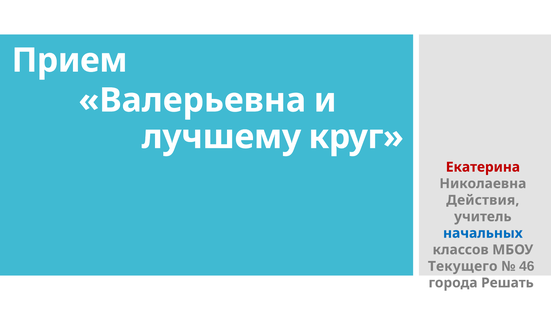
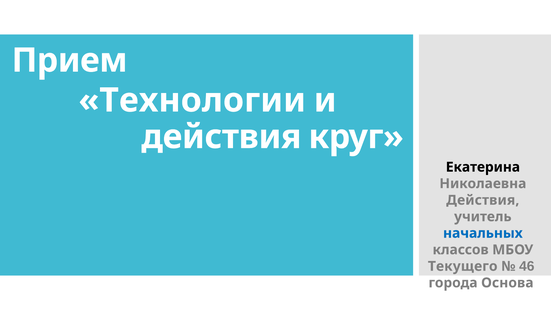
Валерьевна: Валерьевна -> Технологии
лучшему at (221, 137): лучшему -> действия
Екатерина colour: red -> black
Решать: Решать -> Основа
